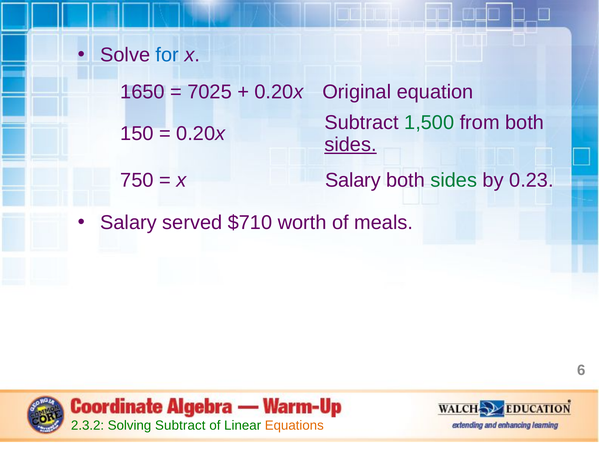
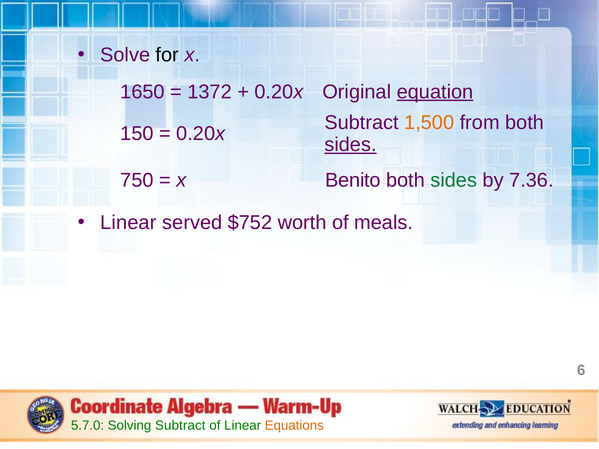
for colour: blue -> black
7025: 7025 -> 1372
equation underline: none -> present
1,500 colour: green -> orange
x Salary: Salary -> Benito
0.23: 0.23 -> 7.36
Salary at (128, 223): Salary -> Linear
$710: $710 -> $752
2.3.2: 2.3.2 -> 5.7.0
